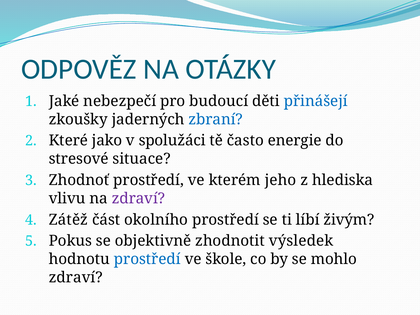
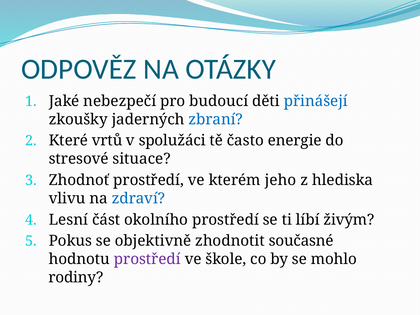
jako: jako -> vrtů
zdraví at (138, 198) colour: purple -> blue
Zátěž: Zátěž -> Lesní
výsledek: výsledek -> současné
prostředí at (147, 259) colour: blue -> purple
zdraví at (76, 277): zdraví -> rodiny
